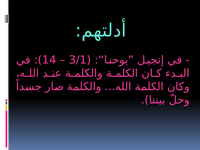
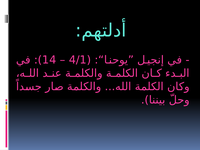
3/1: 3/1 -> 4/1
